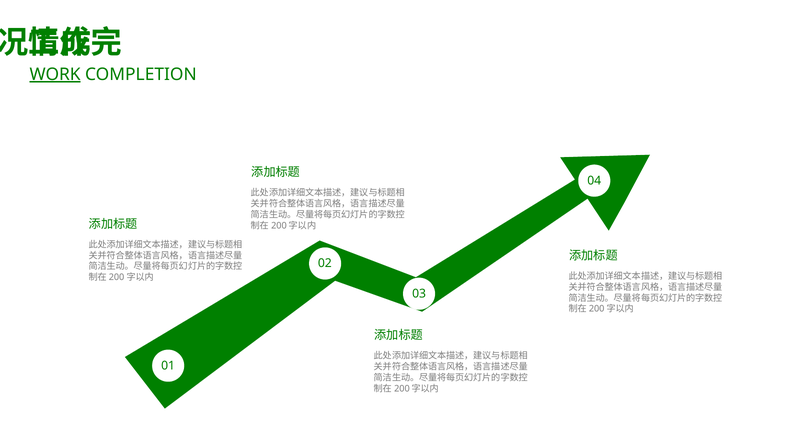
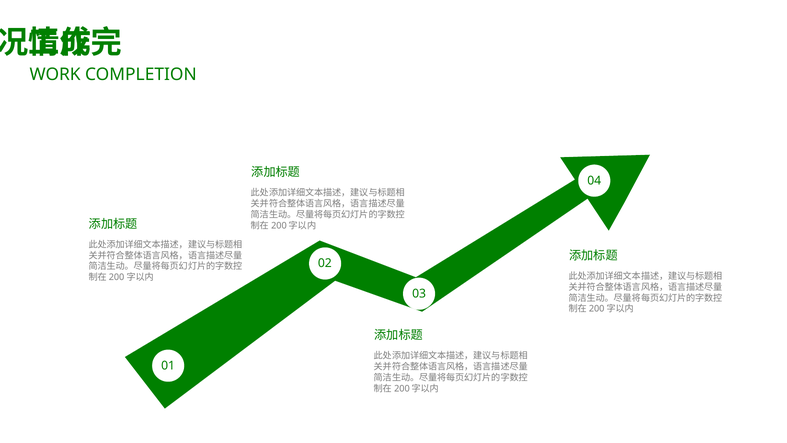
WORK underline: present -> none
